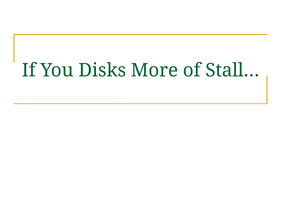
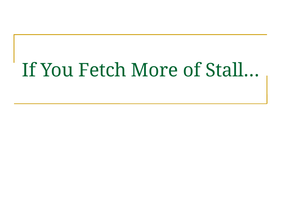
Disks: Disks -> Fetch
